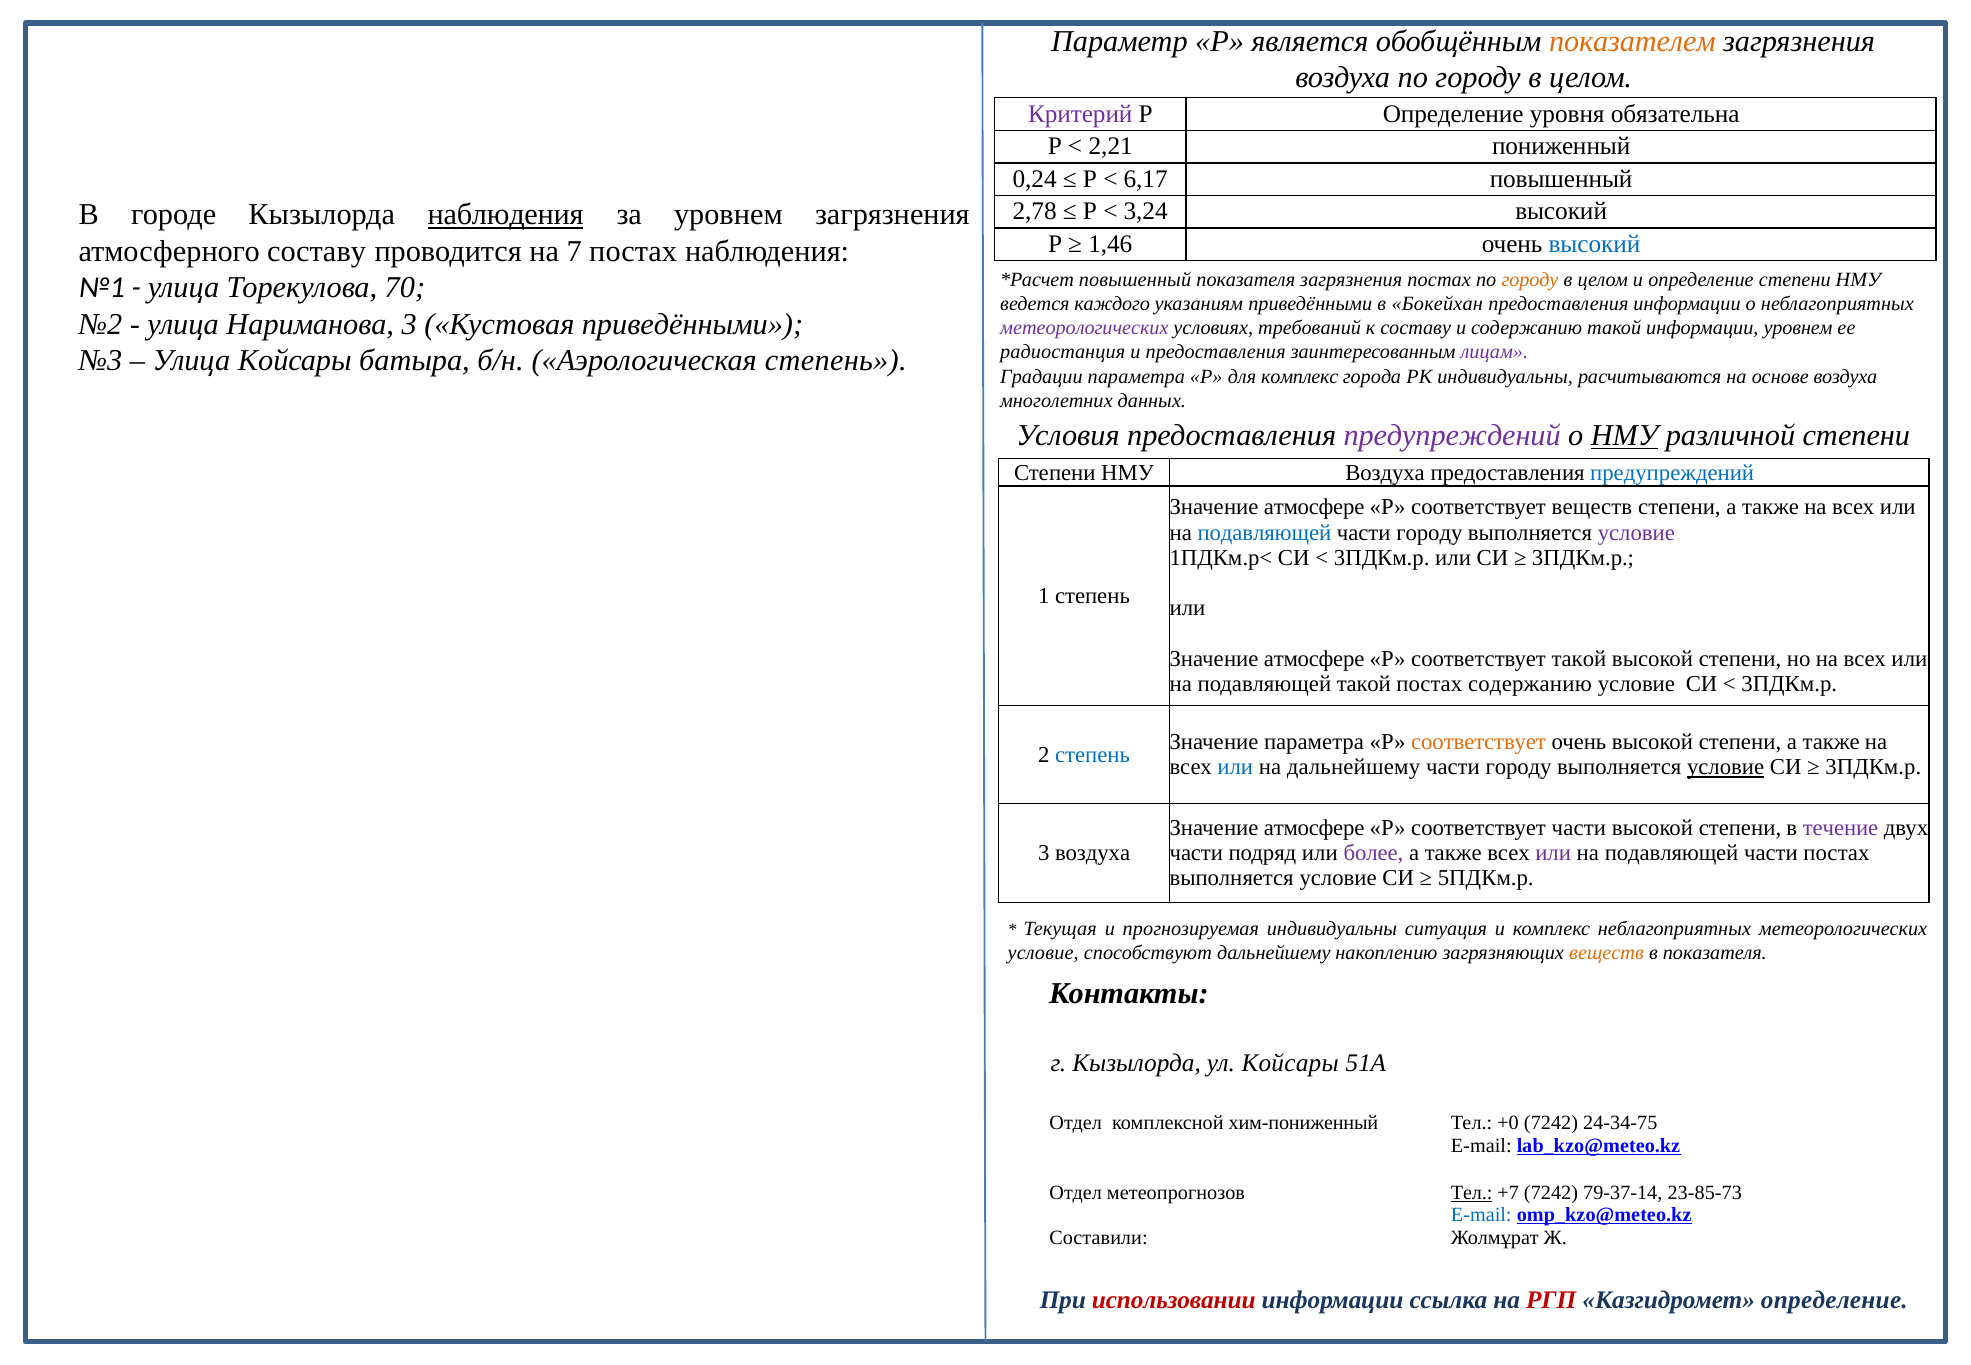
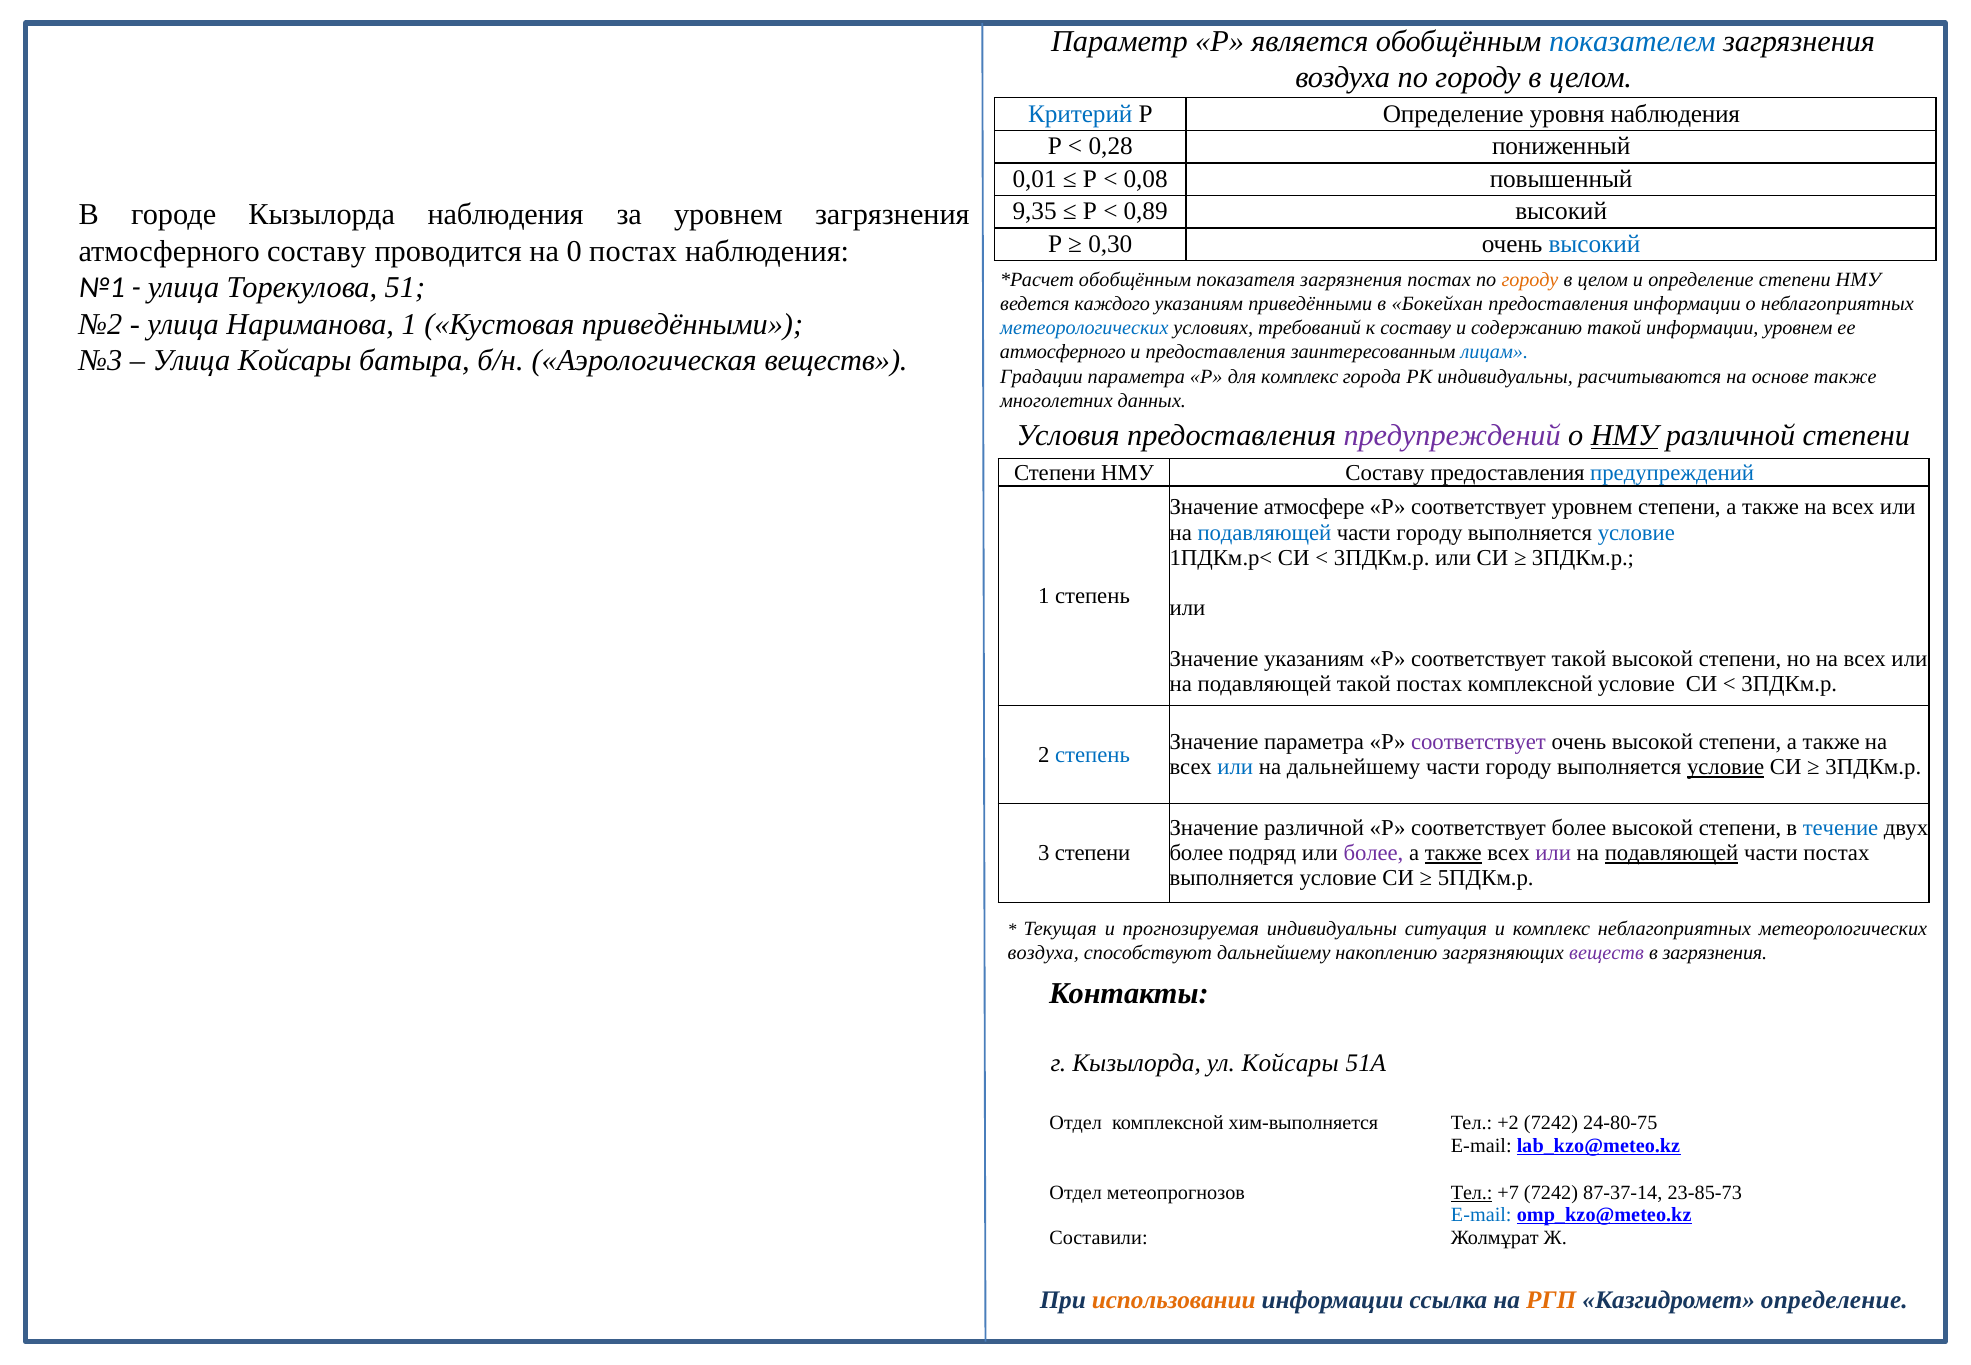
показателем colour: orange -> blue
Критерий colour: purple -> blue
уровня обязательна: обязательна -> наблюдения
2,21: 2,21 -> 0,28
0,24: 0,24 -> 0,01
6,17: 6,17 -> 0,08
2,78: 2,78 -> 9,35
3,24: 3,24 -> 0,89
наблюдения at (506, 215) underline: present -> none
1,46: 1,46 -> 0,30
7: 7 -> 0
повышенный at (1135, 279): повышенный -> обобщённым
70: 70 -> 51
Нариманова 3: 3 -> 1
метеорологических at (1084, 328) colour: purple -> blue
радиостанция at (1063, 352): радиостанция -> атмосферного
лицам colour: purple -> blue
Аэрологическая степень: степень -> веществ
основе воздуха: воздуха -> также
НМУ Воздуха: Воздуха -> Составу
соответствует веществ: веществ -> уровнем
условие at (1636, 532) colour: purple -> blue
атмосфере at (1314, 659): атмосфере -> указаниям
постах содержанию: содержанию -> комплексной
соответствует at (1479, 742) colour: orange -> purple
атмосфере at (1314, 828): атмосфере -> различной
соответствует части: части -> более
течение colour: purple -> blue
3 воздуха: воздуха -> степени
части at (1196, 853): части -> более
также at (1453, 853) underline: none -> present
подавляющей at (1672, 853) underline: none -> present
условие at (1043, 952): условие -> воздуха
веществ at (1607, 952) colour: orange -> purple
в показателя: показателя -> загрязнения
хим-пониженный: хим-пониженный -> хим-выполняется
+0: +0 -> +2
24-34-75: 24-34-75 -> 24-80-75
79-37-14: 79-37-14 -> 87-37-14
использовании colour: red -> orange
РГП colour: red -> orange
